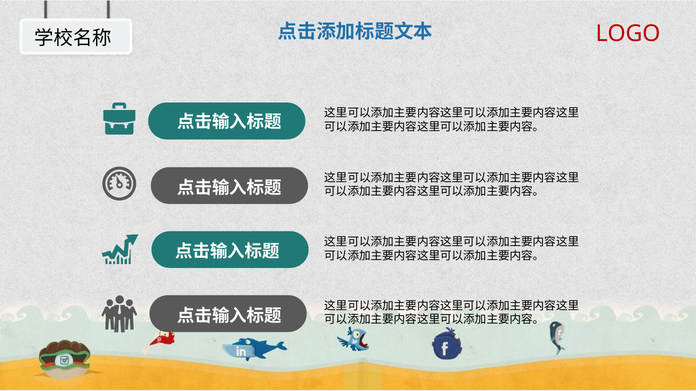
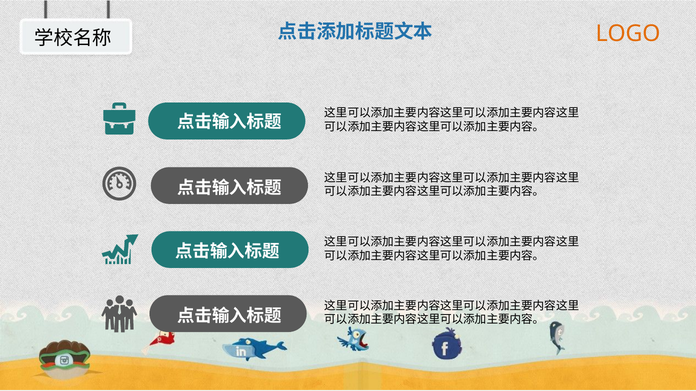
LOGO colour: red -> orange
